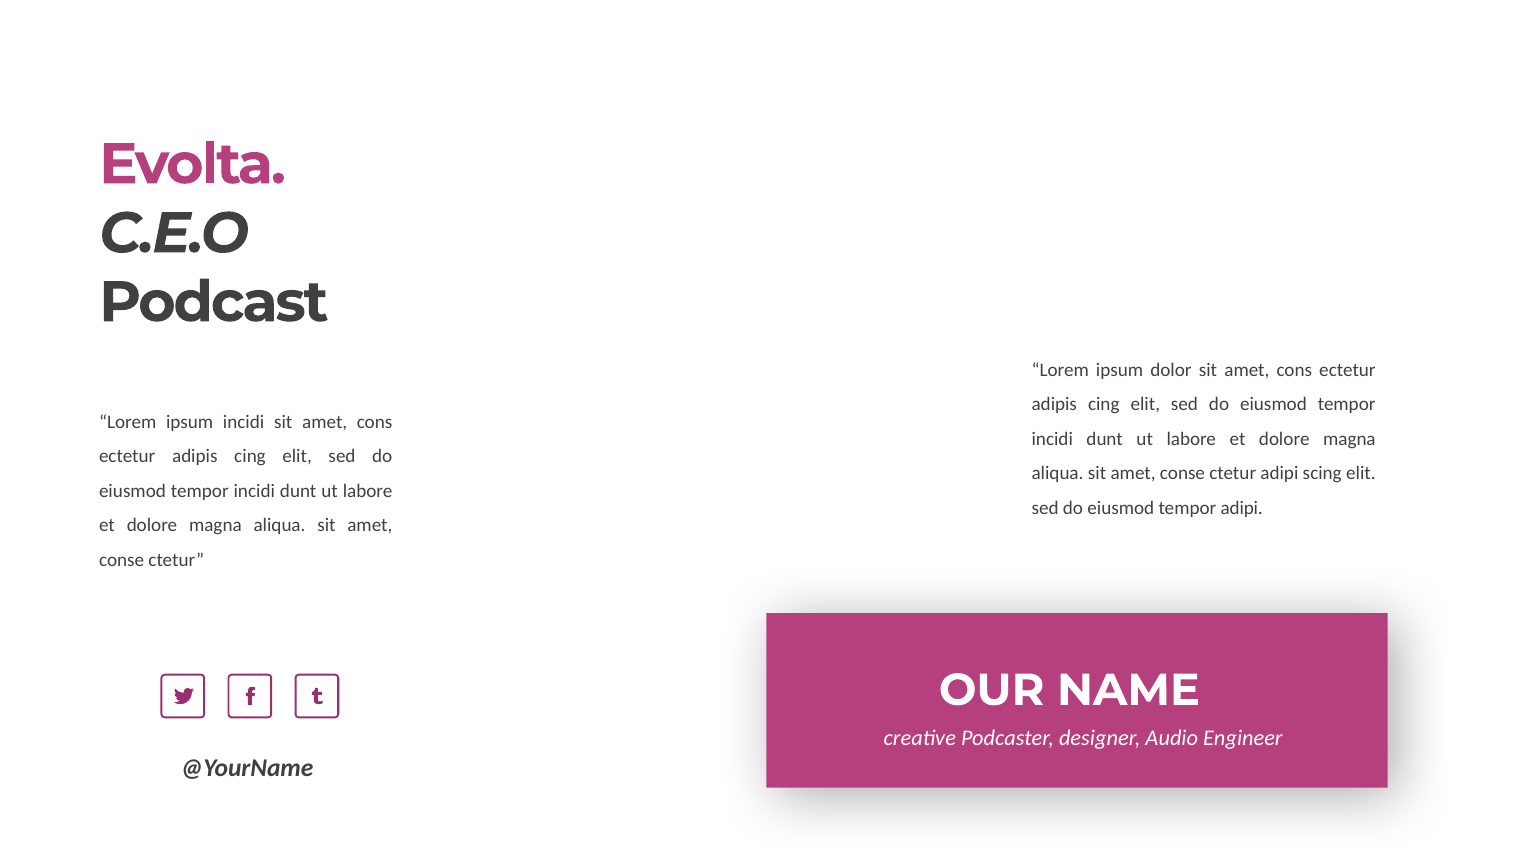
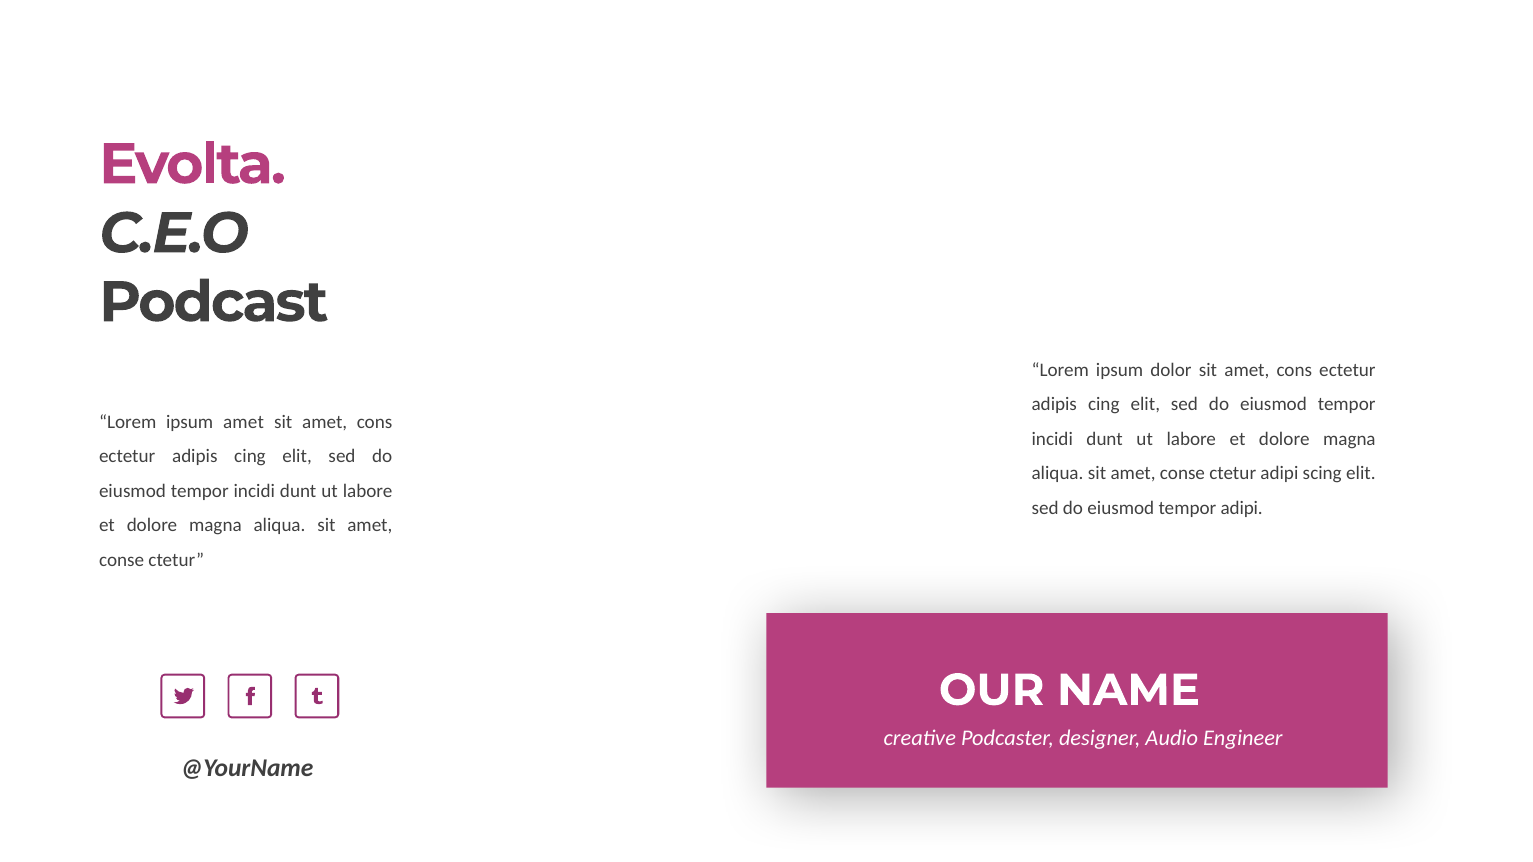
ipsum incidi: incidi -> amet
